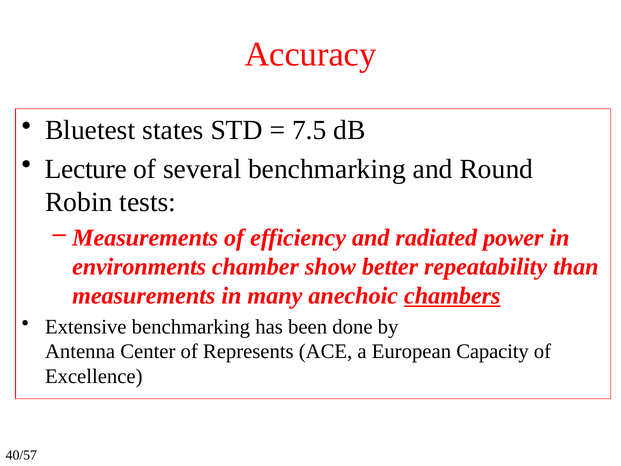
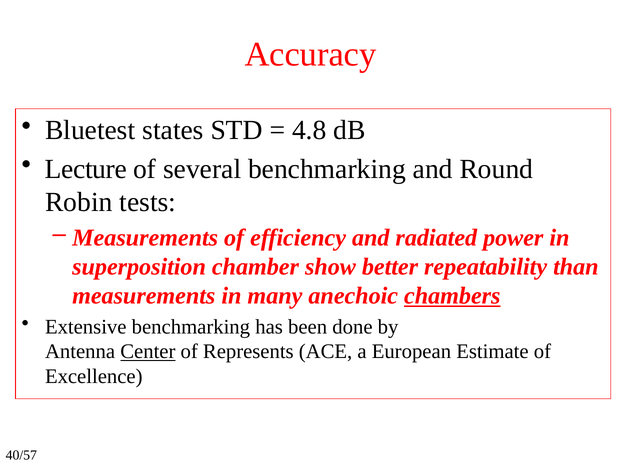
7.5: 7.5 -> 4.8
environments: environments -> superposition
Center underline: none -> present
Capacity: Capacity -> Estimate
